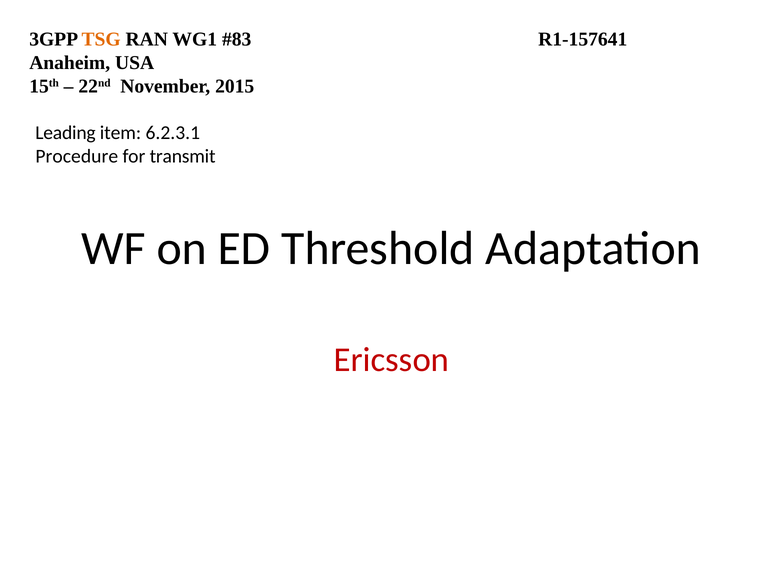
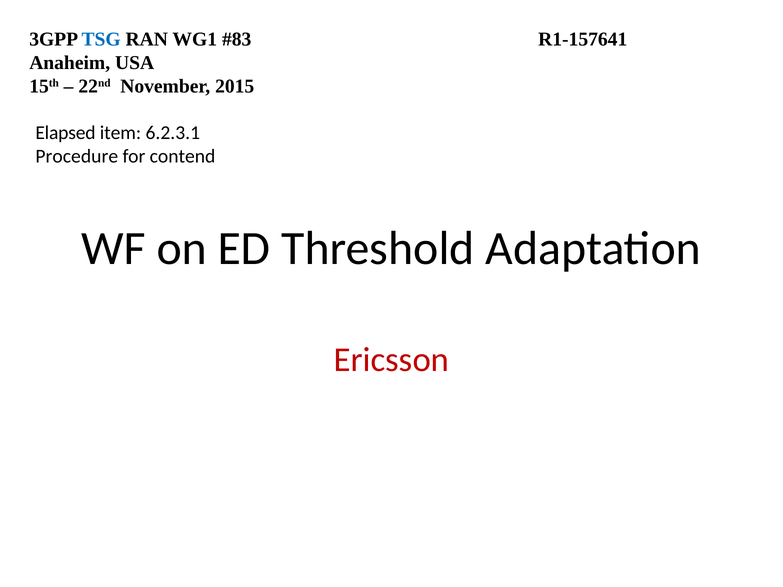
TSG colour: orange -> blue
Leading: Leading -> Elapsed
transmit: transmit -> contend
